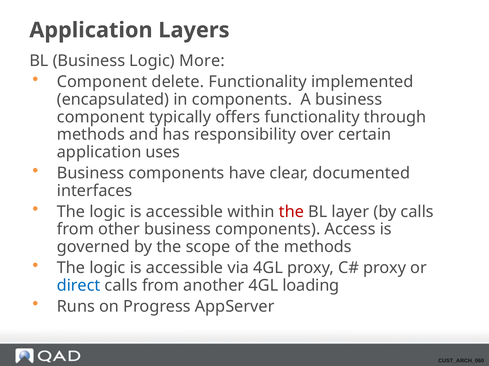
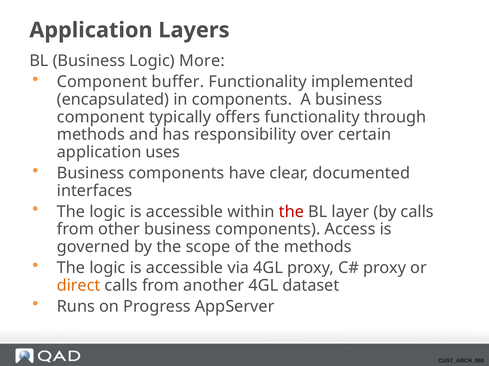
delete: delete -> buffer
direct colour: blue -> orange
loading: loading -> dataset
